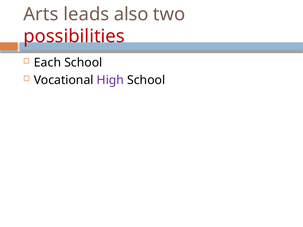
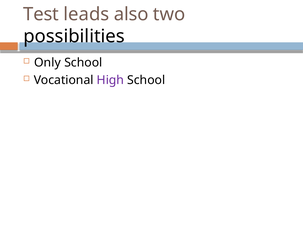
Arts: Arts -> Test
possibilities colour: red -> black
Each: Each -> Only
